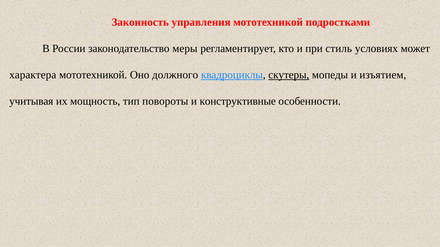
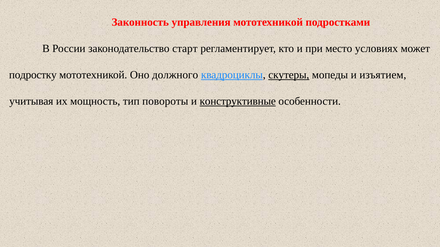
меры: меры -> старт
стиль: стиль -> место
характера: характера -> подростку
конструктивные underline: none -> present
